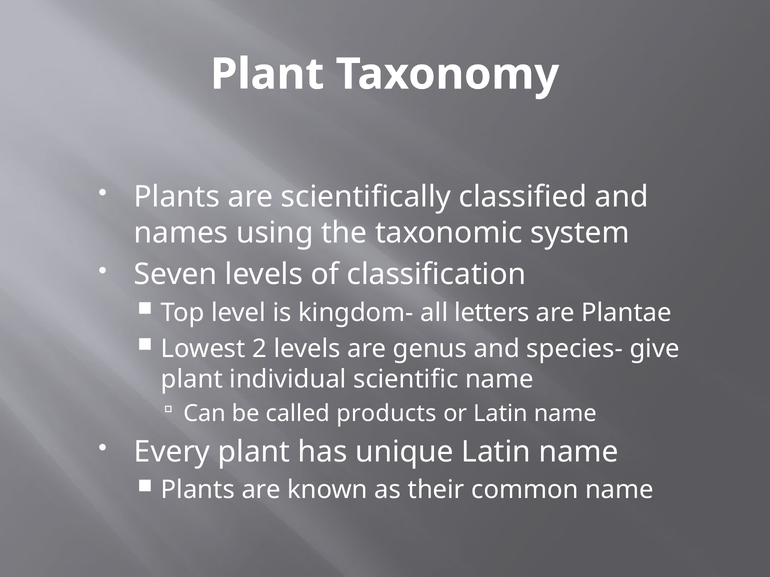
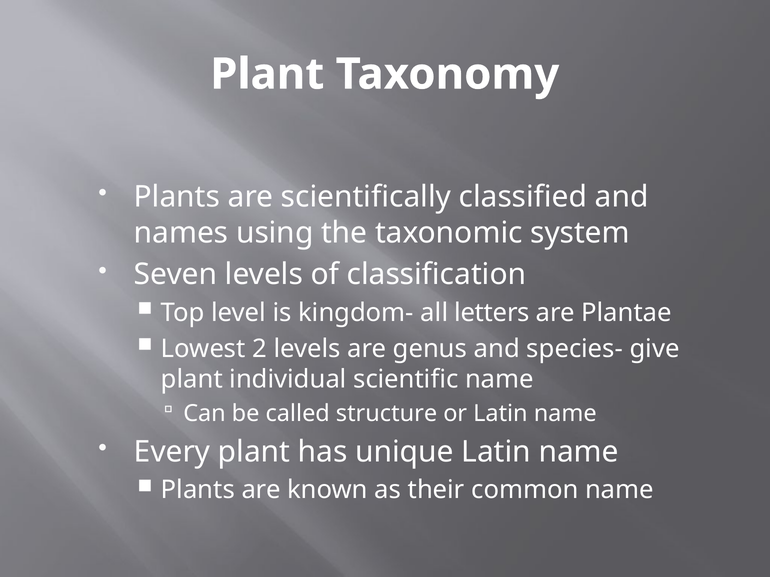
products: products -> structure
